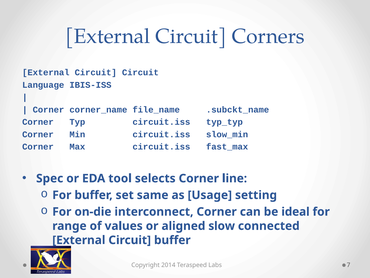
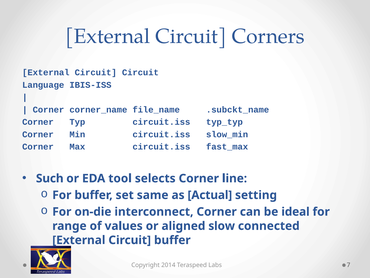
Spec: Spec -> Such
Usage: Usage -> Actual
